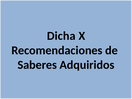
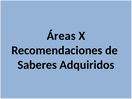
Dicha: Dicha -> Áreas
